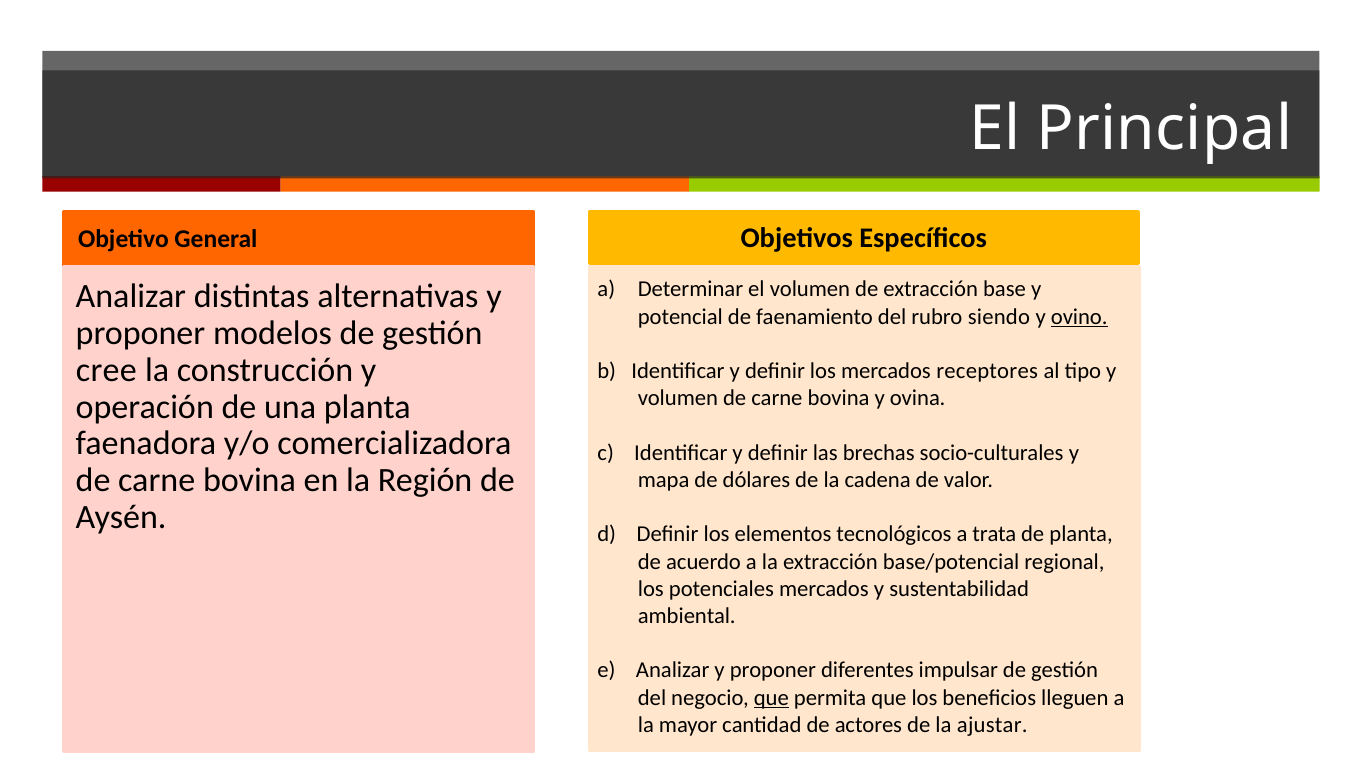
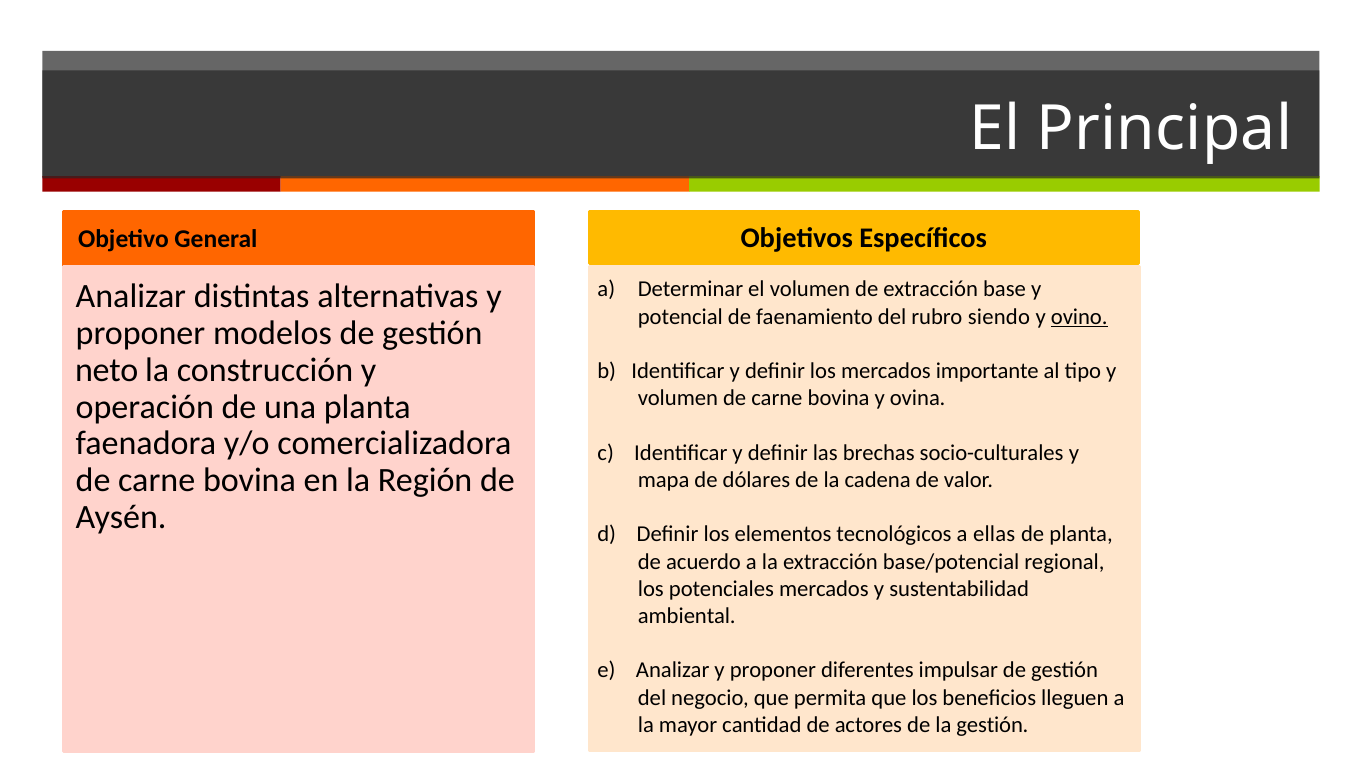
cree: cree -> neto
receptores: receptores -> importante
trata: trata -> ellas
que at (771, 698) underline: present -> none
la ajustar: ajustar -> gestión
